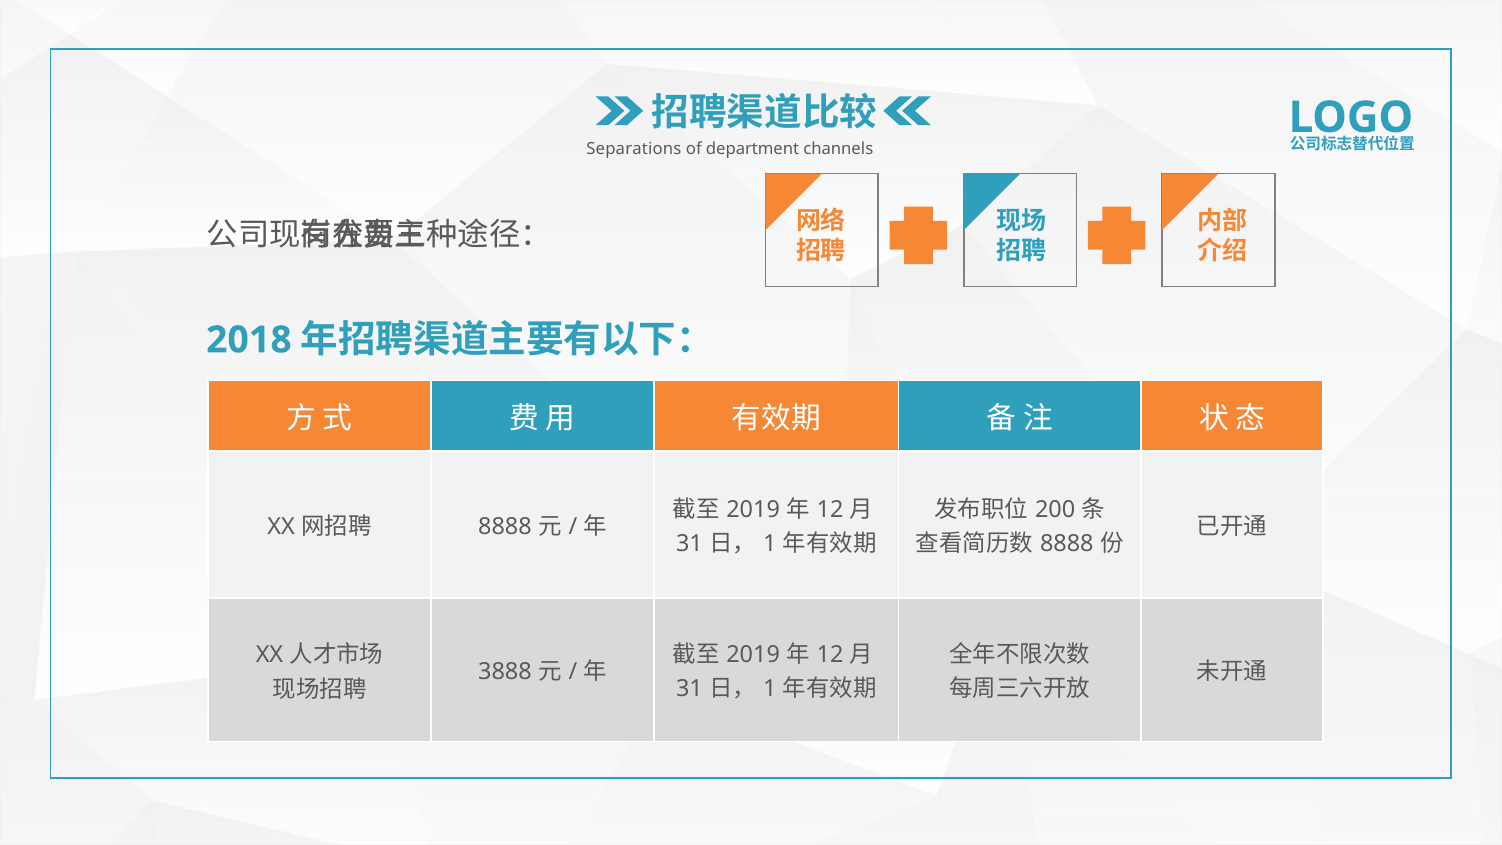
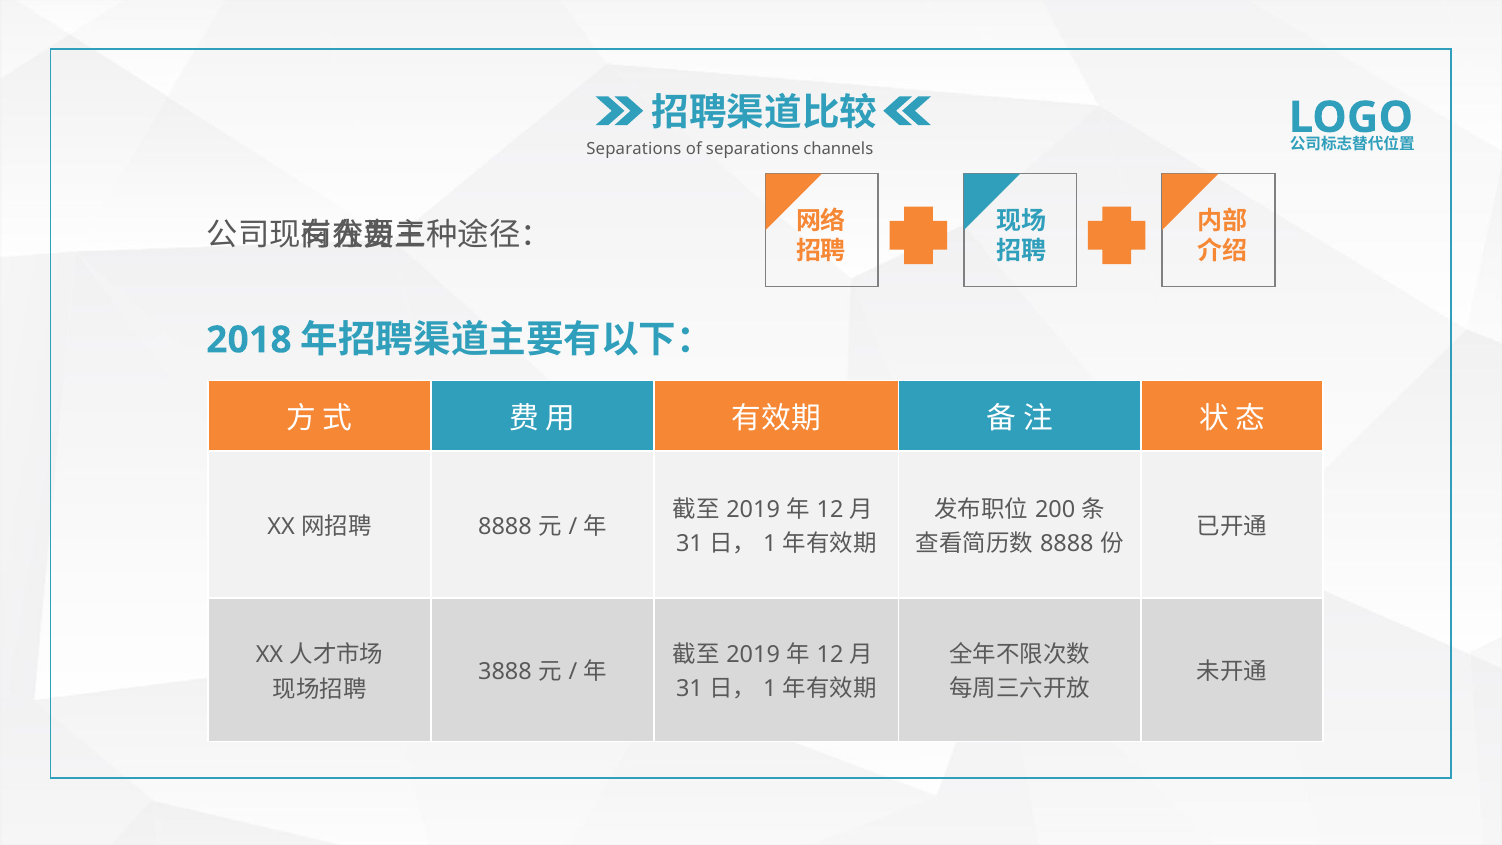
of department: department -> separations
